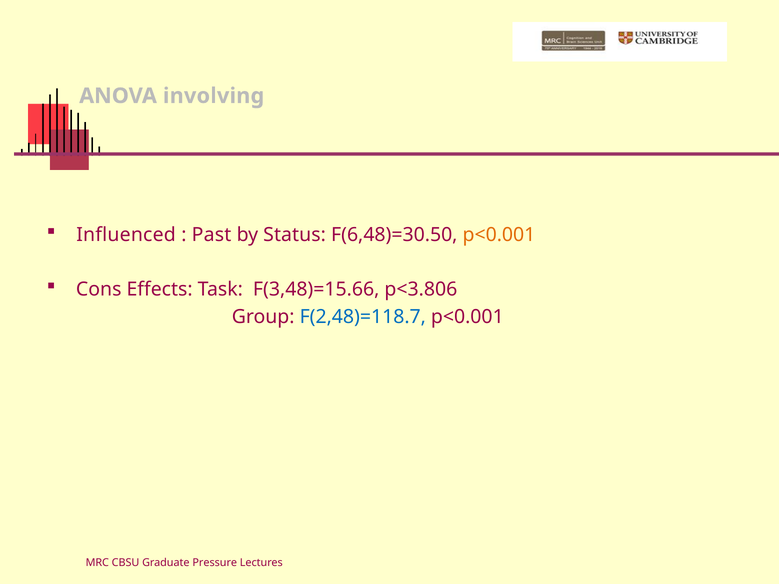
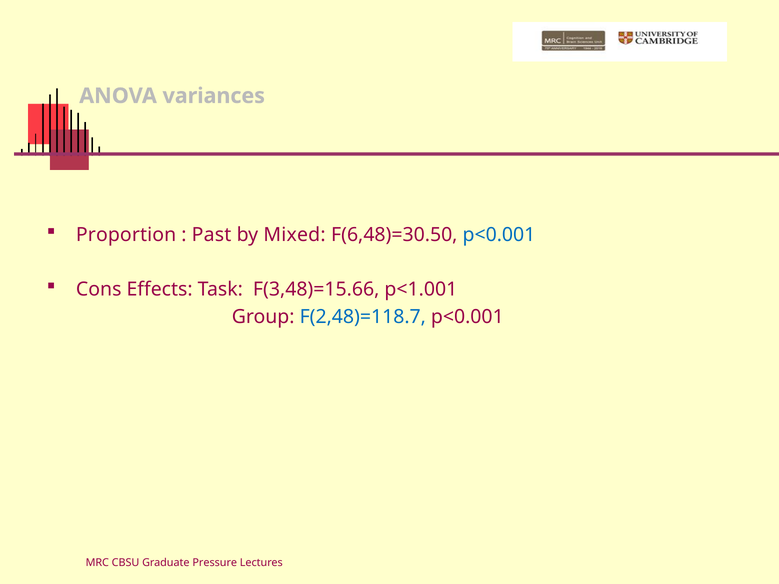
involving: involving -> variances
Influenced: Influenced -> Proportion
Status: Status -> Mixed
p<0.001 at (499, 235) colour: orange -> blue
p<3.806: p<3.806 -> p<1.001
